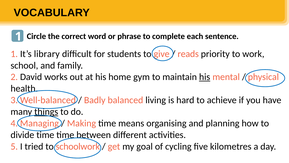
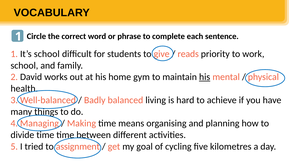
It’s library: library -> school
things underline: present -> none
schoolwork: schoolwork -> assignment
